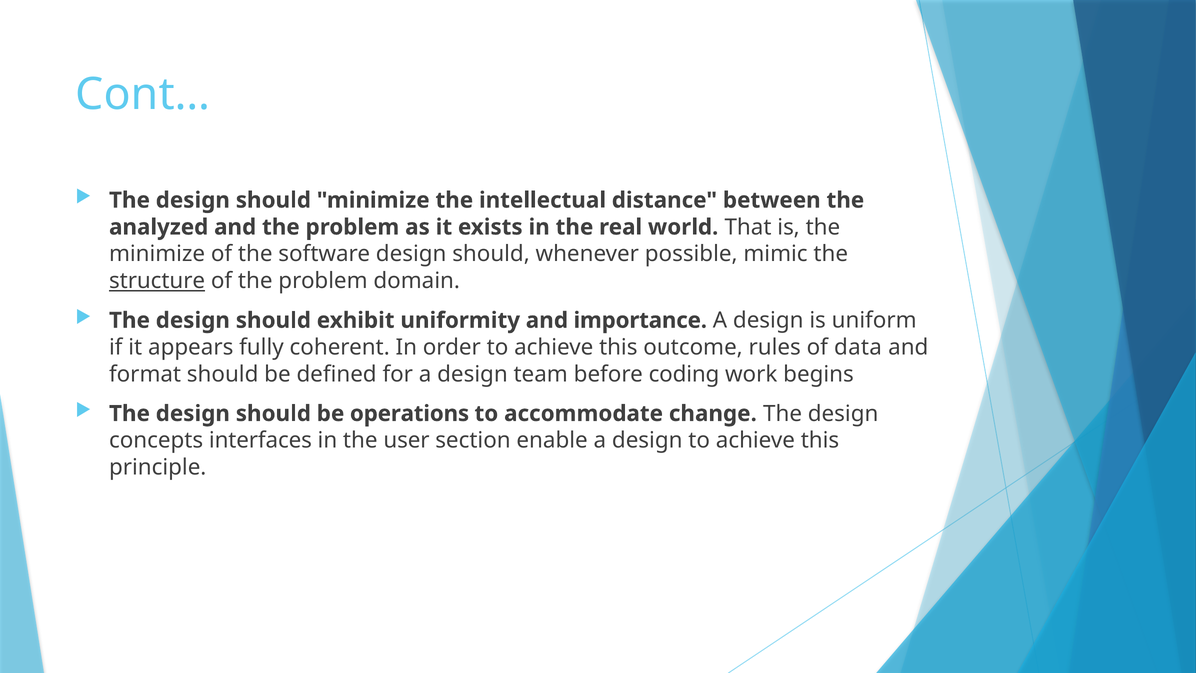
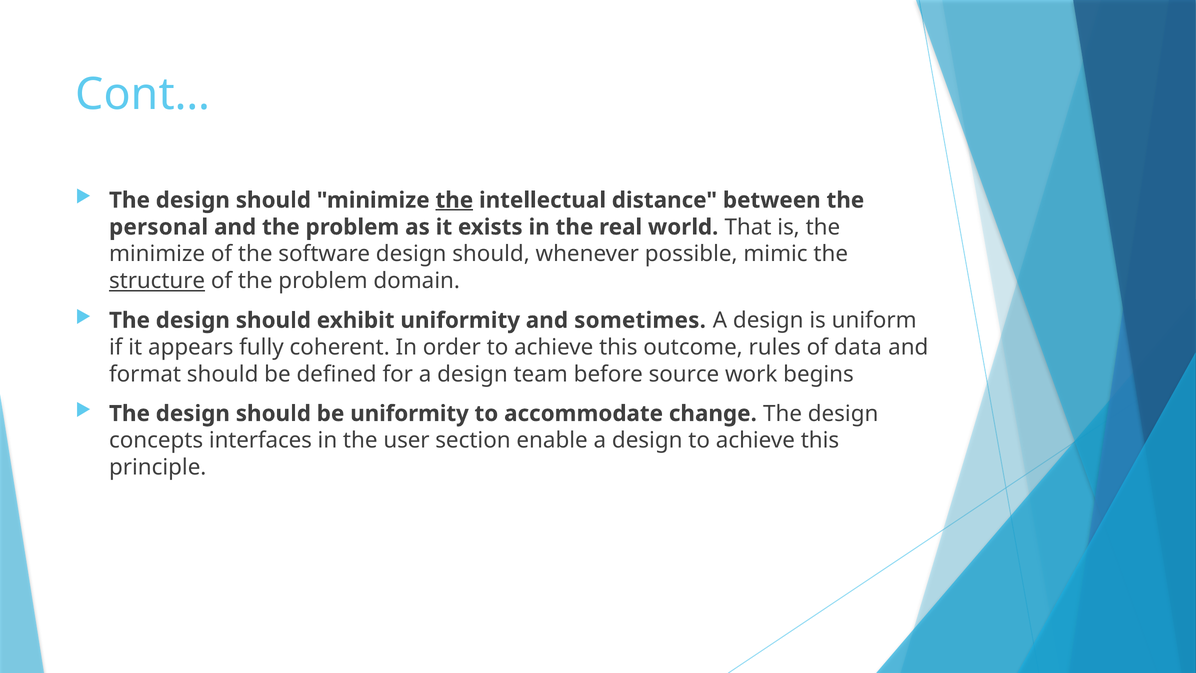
the at (454, 200) underline: none -> present
analyzed: analyzed -> personal
importance: importance -> sometimes
coding: coding -> source
be operations: operations -> uniformity
